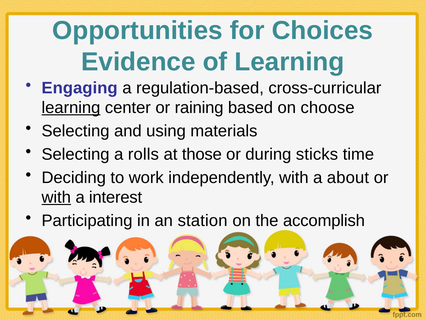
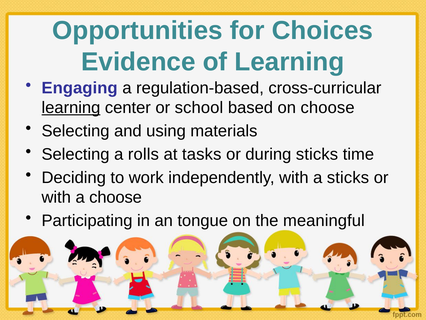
raining: raining -> school
those: those -> tasks
a about: about -> sticks
with at (56, 197) underline: present -> none
a interest: interest -> choose
station: station -> tongue
accomplish: accomplish -> meaningful
